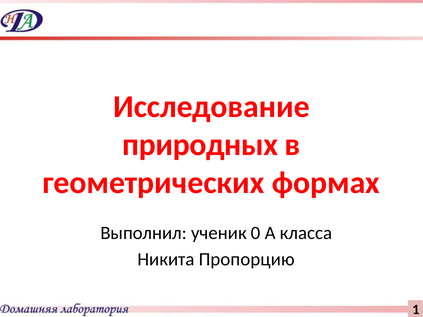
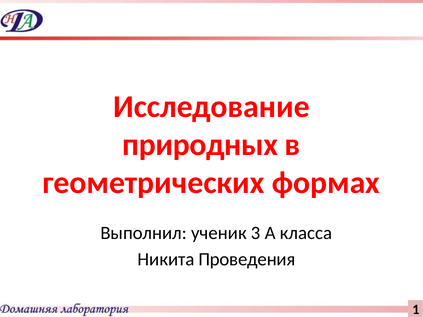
0: 0 -> 3
Пропорцию: Пропорцию -> Проведения
